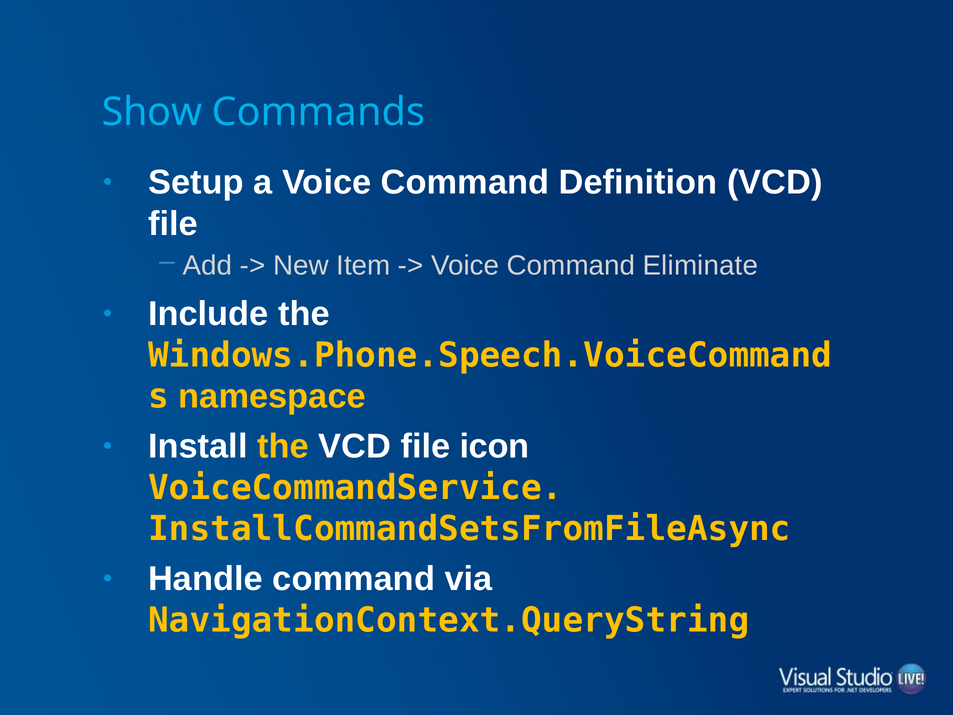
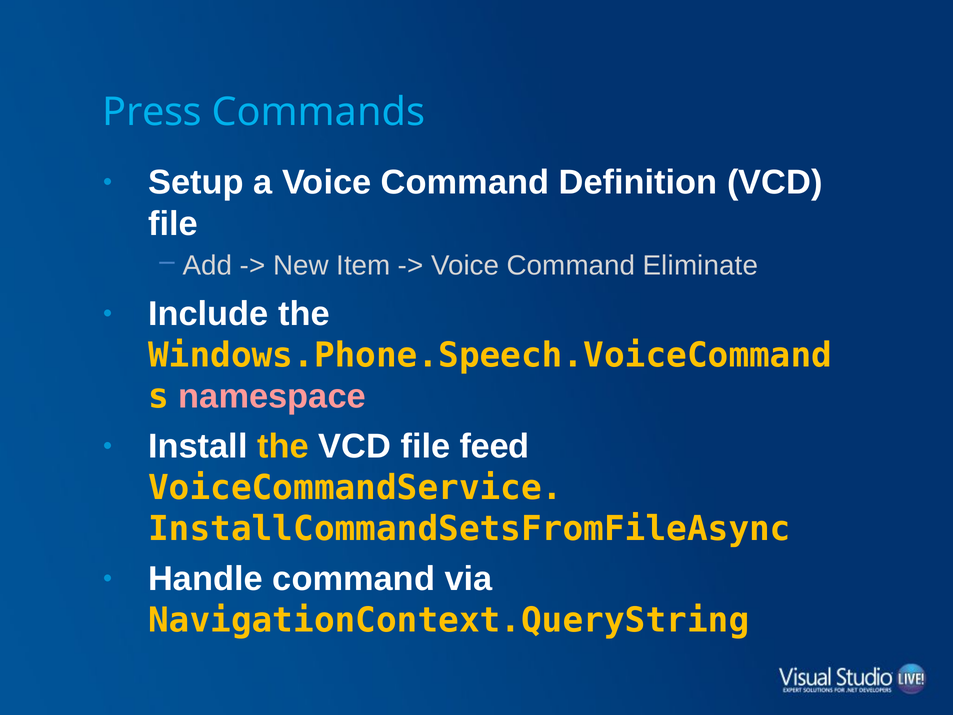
Show: Show -> Press
namespace colour: yellow -> pink
icon: icon -> feed
